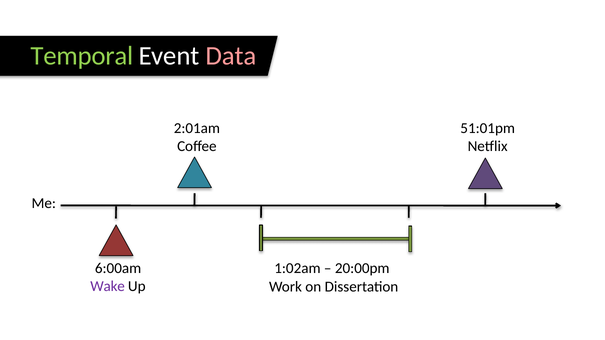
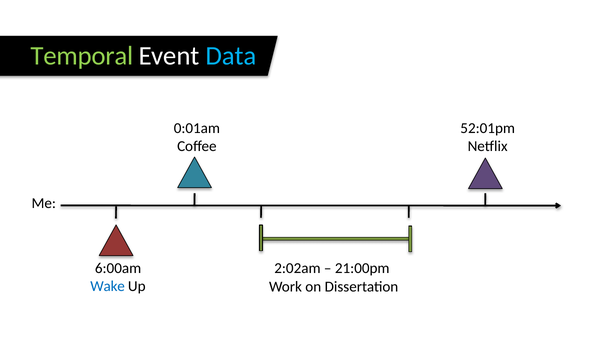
Data colour: pink -> light blue
2:01am: 2:01am -> 0:01am
51:01pm: 51:01pm -> 52:01pm
1:02am: 1:02am -> 2:02am
20:00pm: 20:00pm -> 21:00pm
Wake colour: purple -> blue
